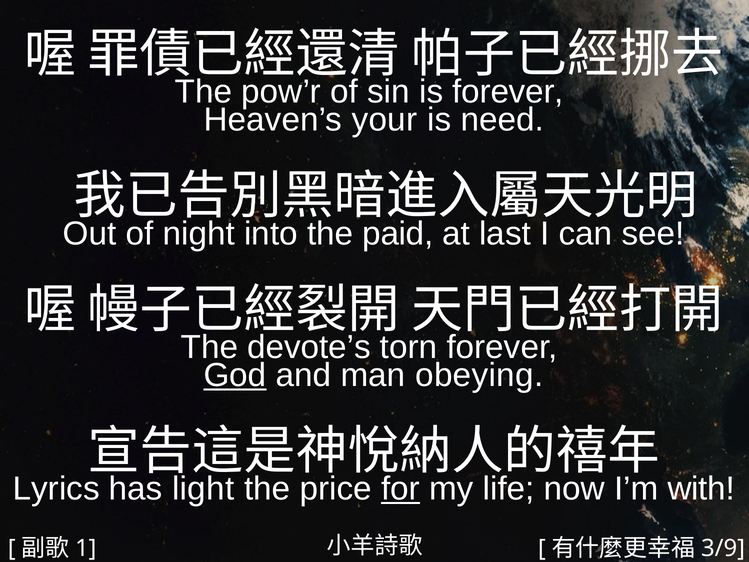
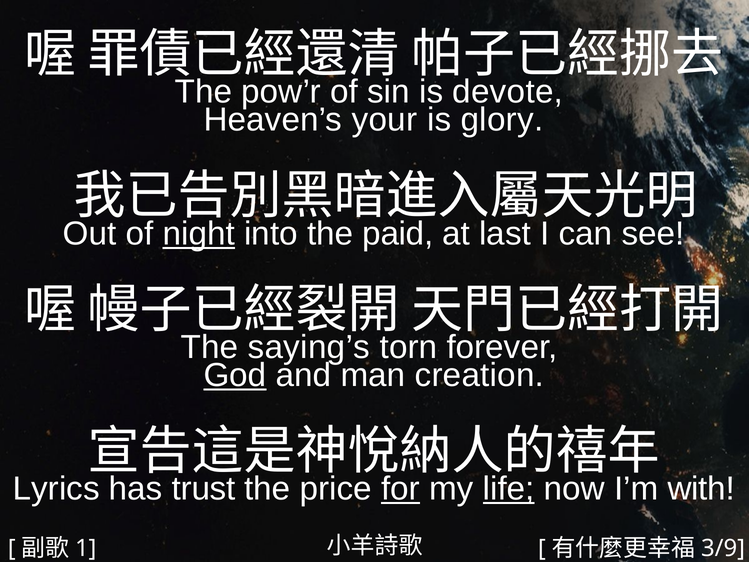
is forever: forever -> devote
need: need -> glory
night underline: none -> present
devote’s: devote’s -> saying’s
obeying: obeying -> creation
light: light -> trust
life underline: none -> present
